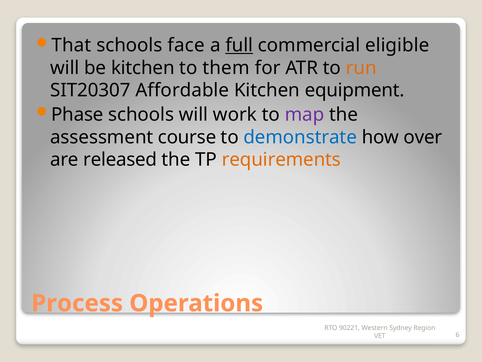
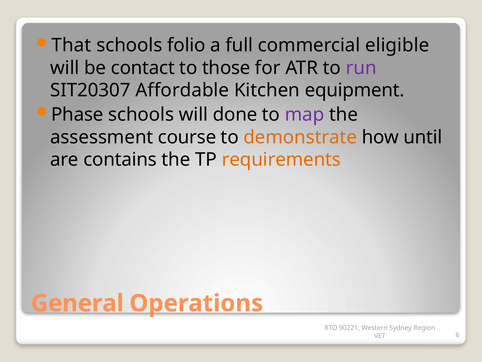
face: face -> folio
full underline: present -> none
be kitchen: kitchen -> contact
them: them -> those
run colour: orange -> purple
work: work -> done
demonstrate colour: blue -> orange
over: over -> until
released: released -> contains
Process: Process -> General
